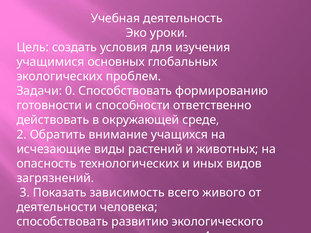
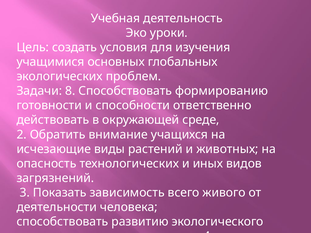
0: 0 -> 8
